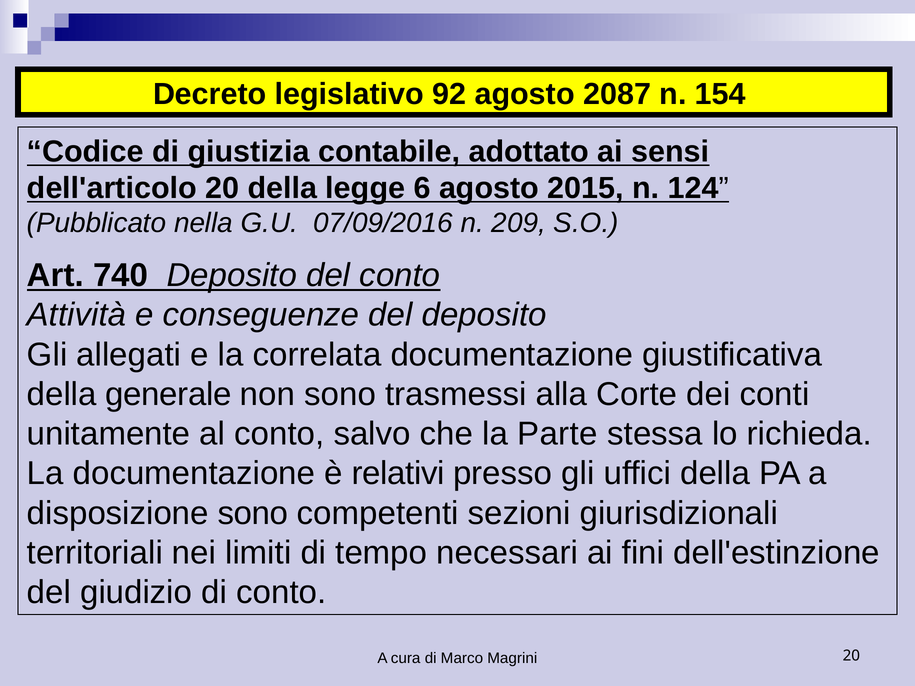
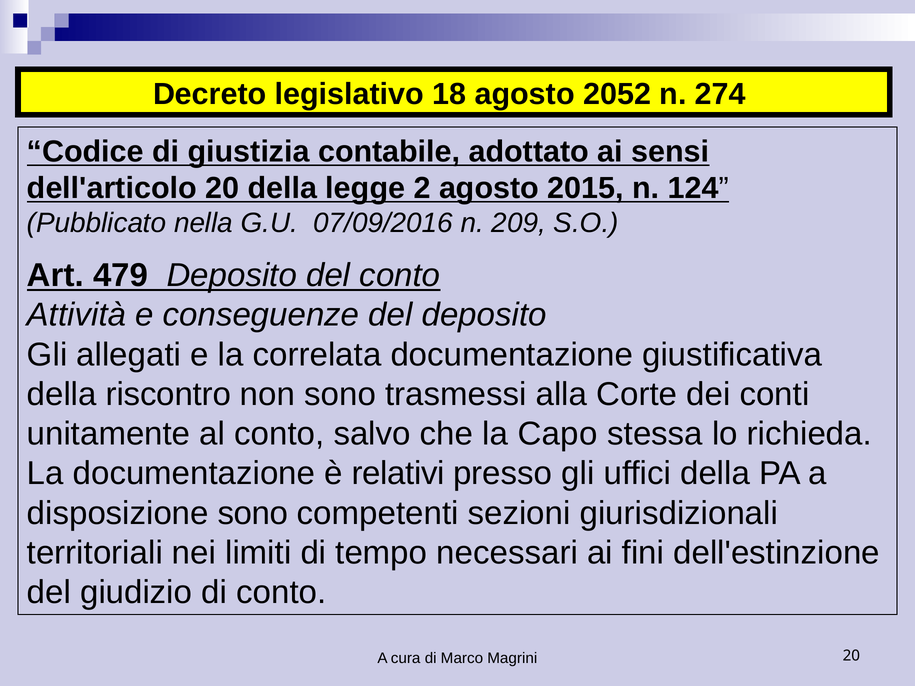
92: 92 -> 18
2087: 2087 -> 2052
154: 154 -> 274
6: 6 -> 2
740: 740 -> 479
generale: generale -> riscontro
Parte: Parte -> Capo
